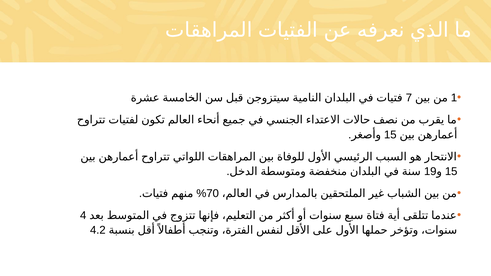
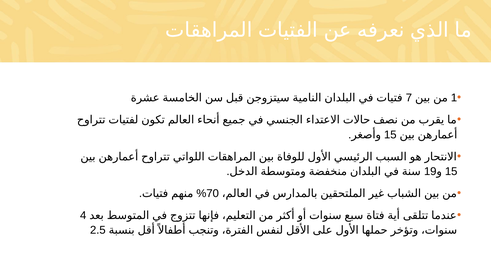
4.2: 4.2 -> 2.5
